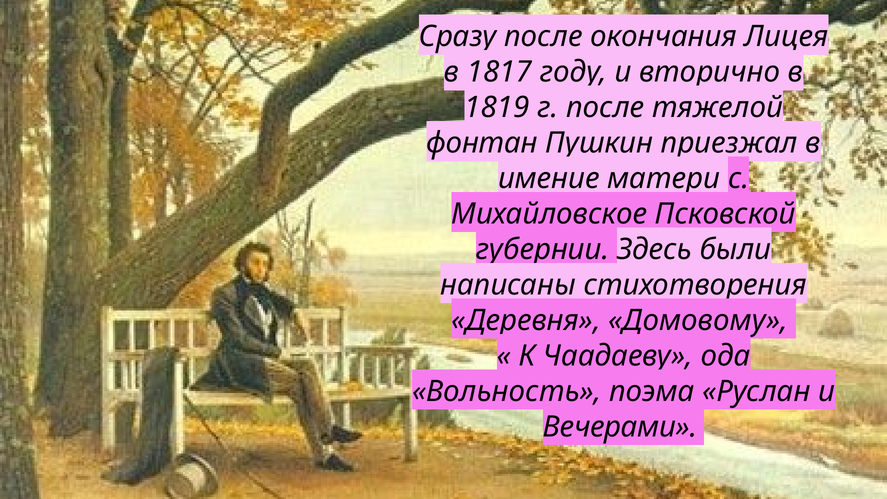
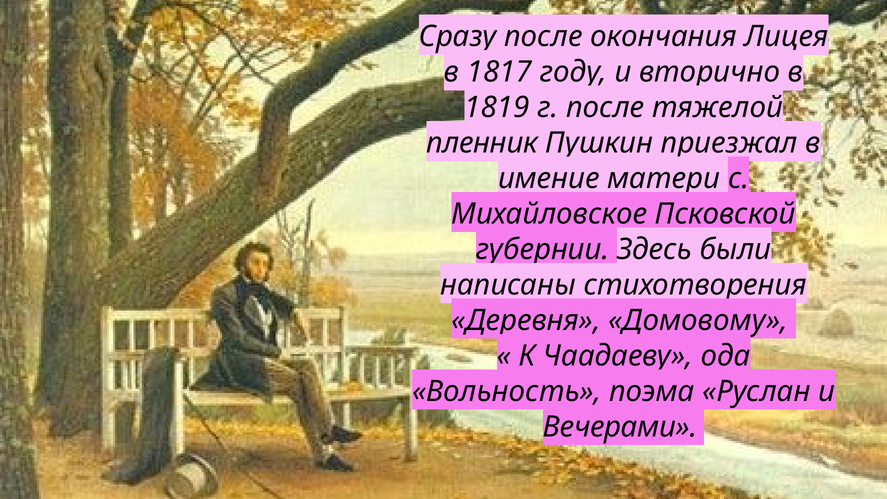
фонтан: фонтан -> пленник
